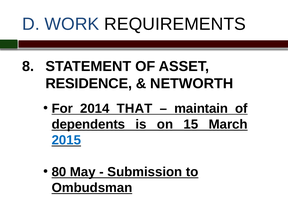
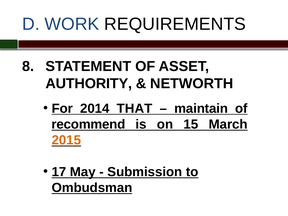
RESIDENCE: RESIDENCE -> AUTHORITY
dependents: dependents -> recommend
2015 colour: blue -> orange
80: 80 -> 17
